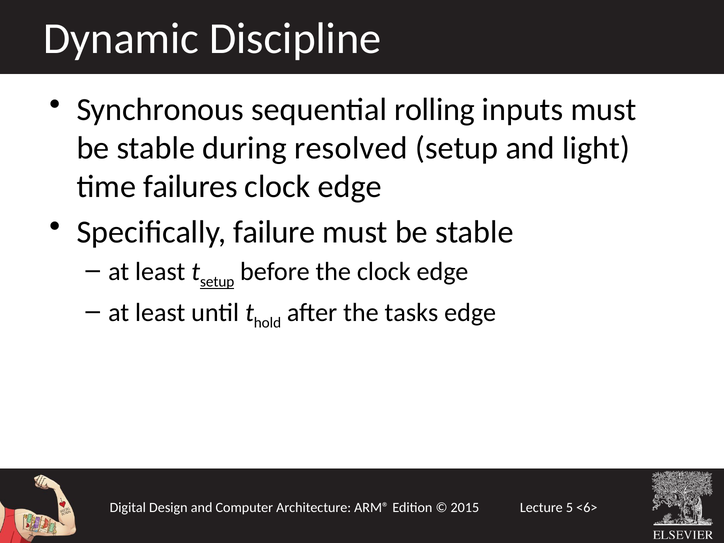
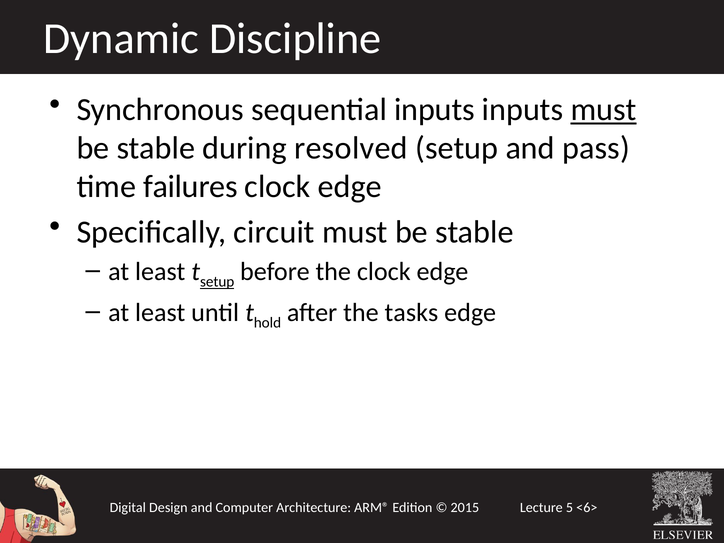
sequential rolling: rolling -> inputs
must at (604, 110) underline: none -> present
light: light -> pass
failure: failure -> circuit
